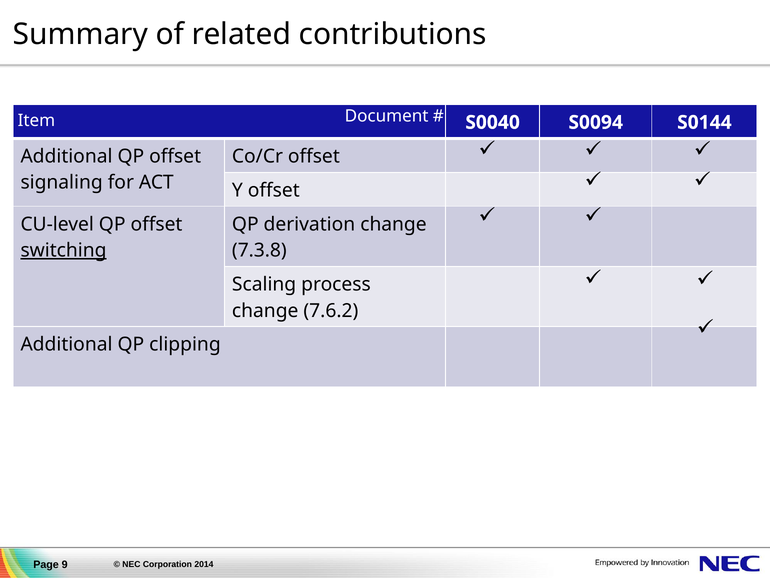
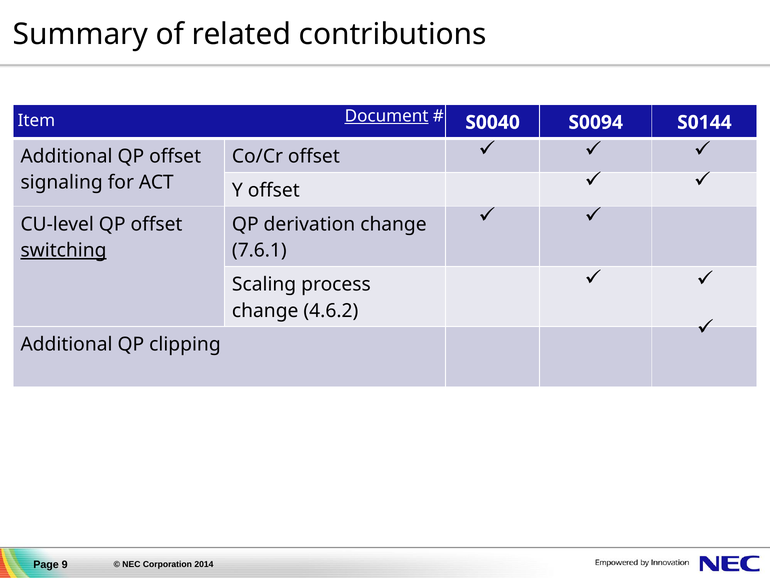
Document underline: none -> present
7.3.8: 7.3.8 -> 7.6.1
7.6.2: 7.6.2 -> 4.6.2
